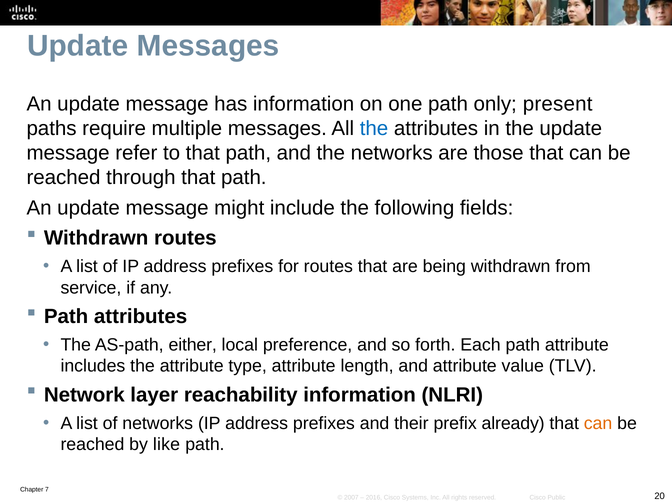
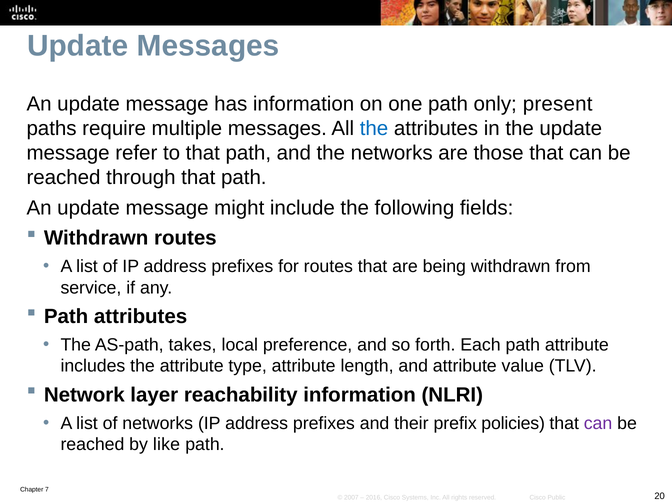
either: either -> takes
already: already -> policies
can at (598, 423) colour: orange -> purple
